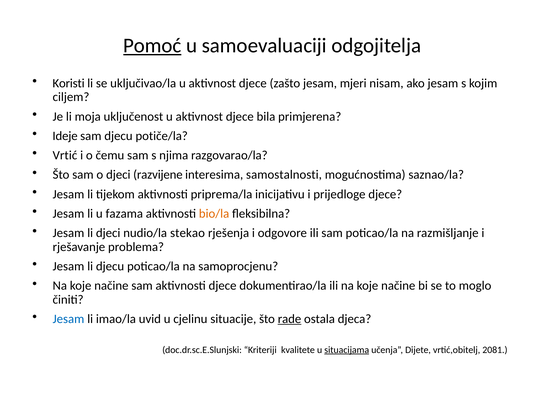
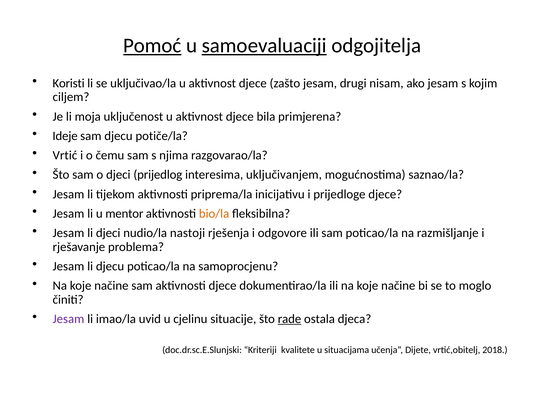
samoevaluaciji underline: none -> present
mjeri: mjeri -> drugi
razvijene: razvijene -> prijedlog
samostalnosti: samostalnosti -> uključivanjem
fazama: fazama -> mentor
stekao: stekao -> nastoji
Jesam at (68, 319) colour: blue -> purple
situacijama underline: present -> none
2081: 2081 -> 2018
